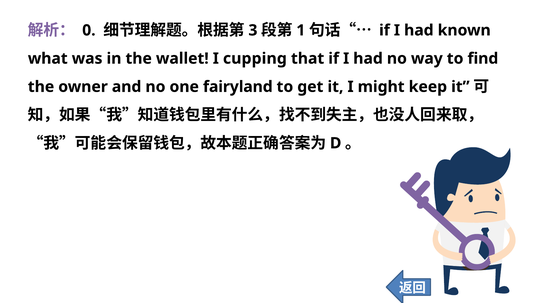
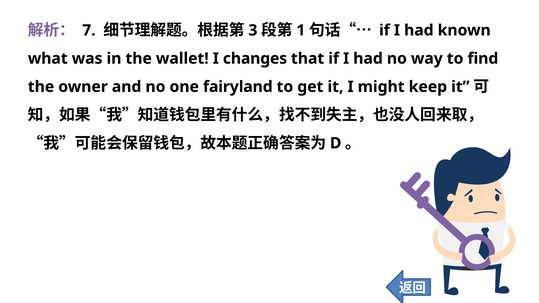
0: 0 -> 7
cupping: cupping -> changes
